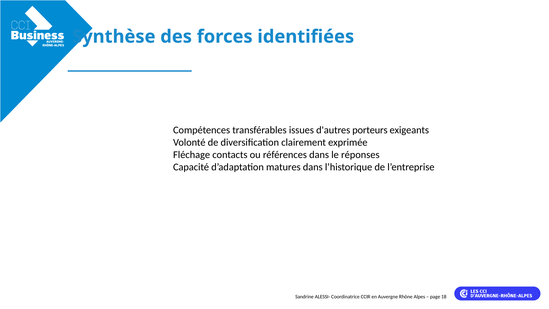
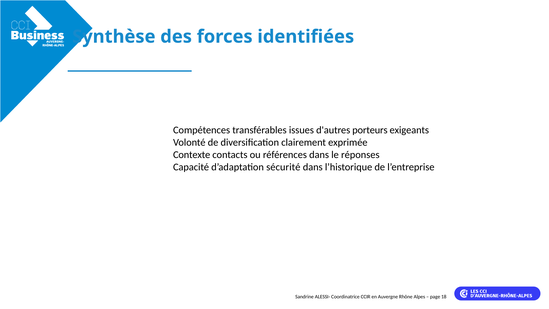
Fléchage: Fléchage -> Contexte
matures: matures -> sécurité
